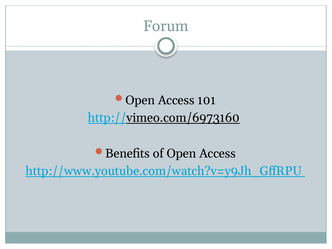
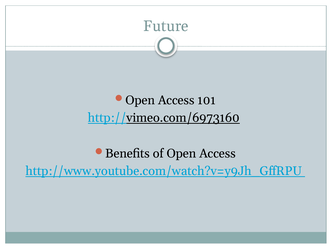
Forum: Forum -> Future
